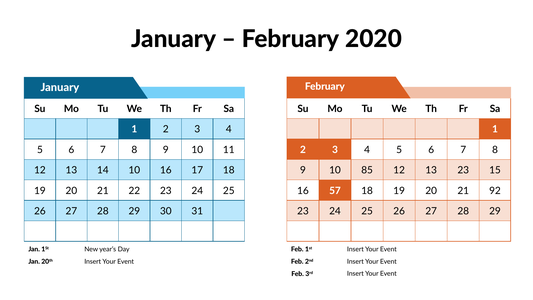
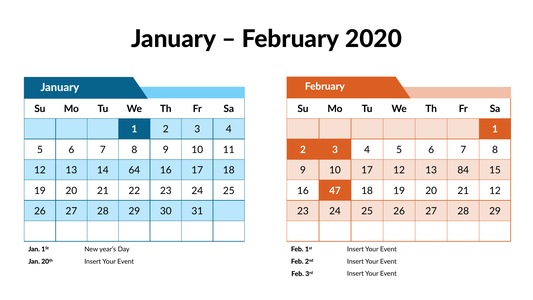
14 10: 10 -> 64
10 85: 85 -> 17
13 23: 23 -> 84
57: 57 -> 47
21 92: 92 -> 12
